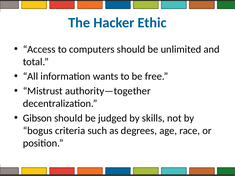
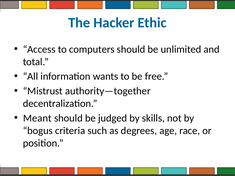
Gibson: Gibson -> Meant
